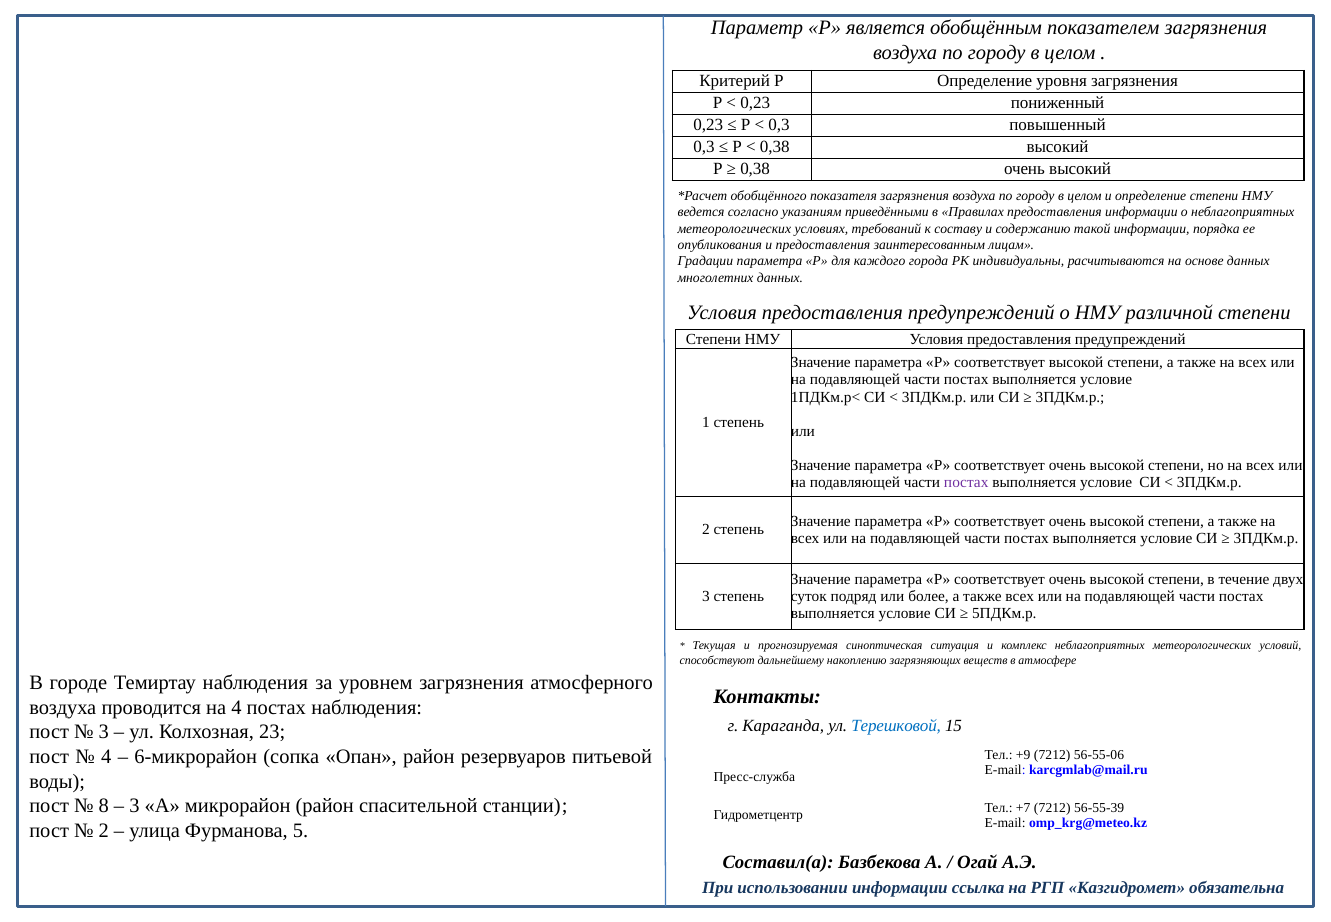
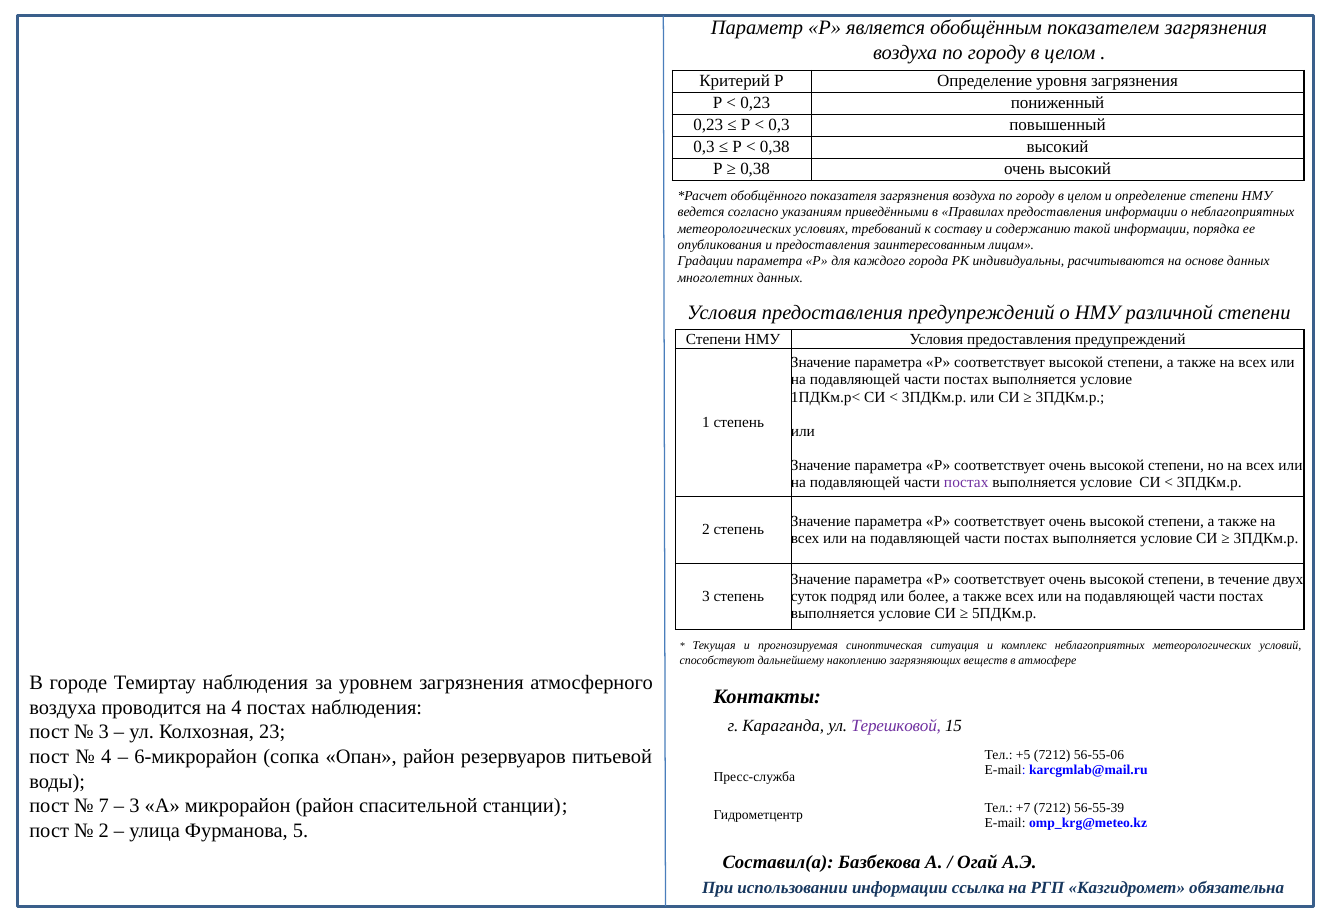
Терешковой colour: blue -> purple
+9: +9 -> +5
8: 8 -> 7
